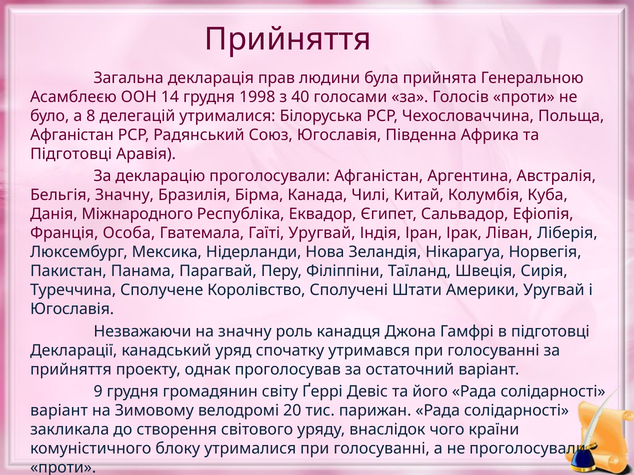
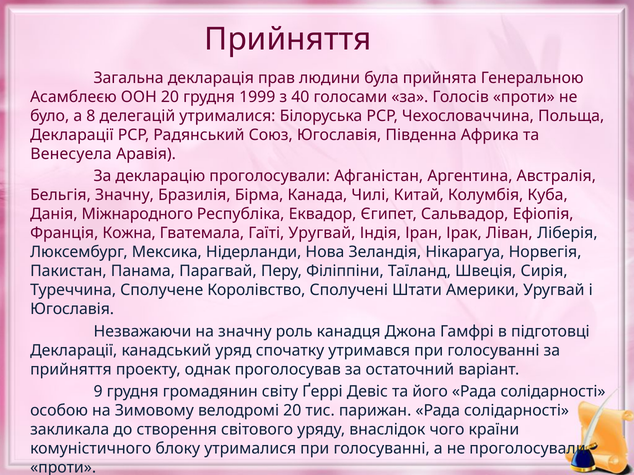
ООН 14: 14 -> 20
1998: 1998 -> 1999
Афганістан at (72, 135): Афганістан -> Декларації
Підготовці at (71, 154): Підготовці -> Венесуела
Особа: Особа -> Кожна
варіант at (59, 411): варіант -> особою
